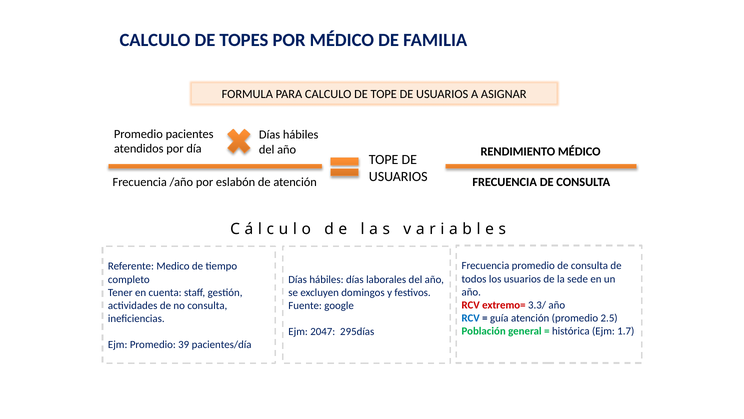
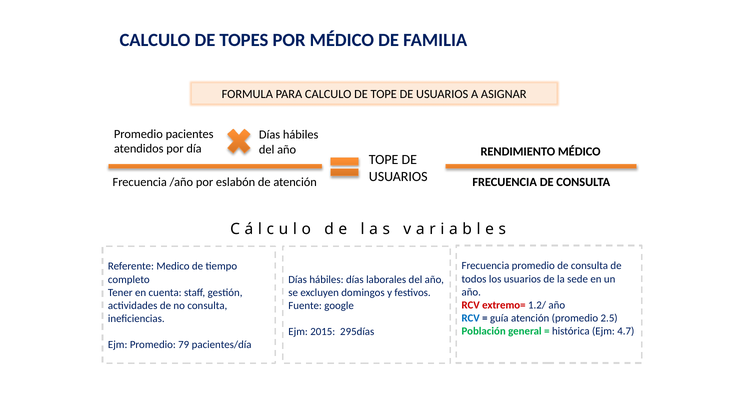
3.3/: 3.3/ -> 1.2/
1.7: 1.7 -> 4.7
2047: 2047 -> 2015
39: 39 -> 79
